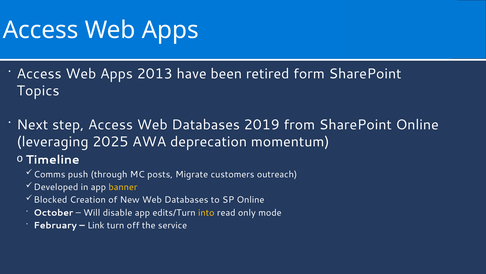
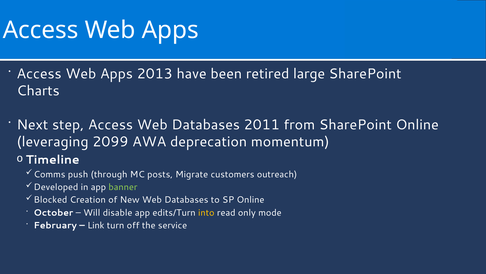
form: form -> large
Topics: Topics -> Charts
2019: 2019 -> 2011
2025: 2025 -> 2099
banner colour: yellow -> light green
